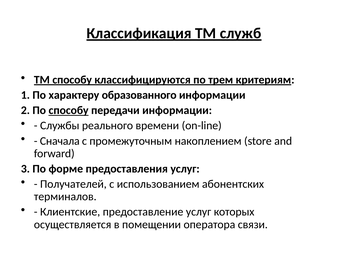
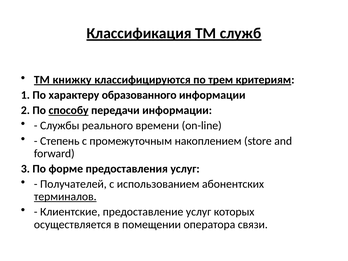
ТМ способу: способу -> книжку
Сначала: Сначала -> Степень
терминалов underline: none -> present
